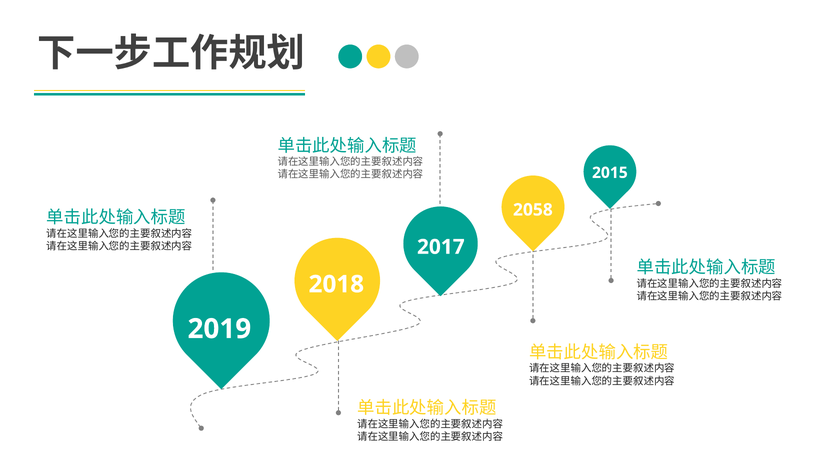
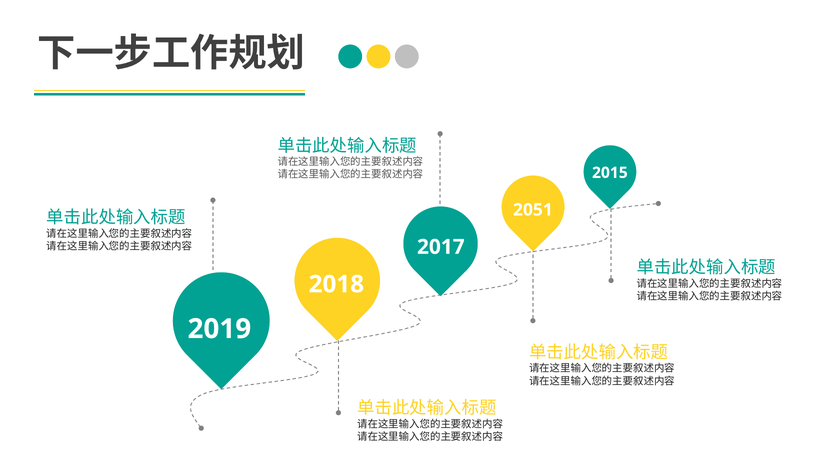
2058: 2058 -> 2051
